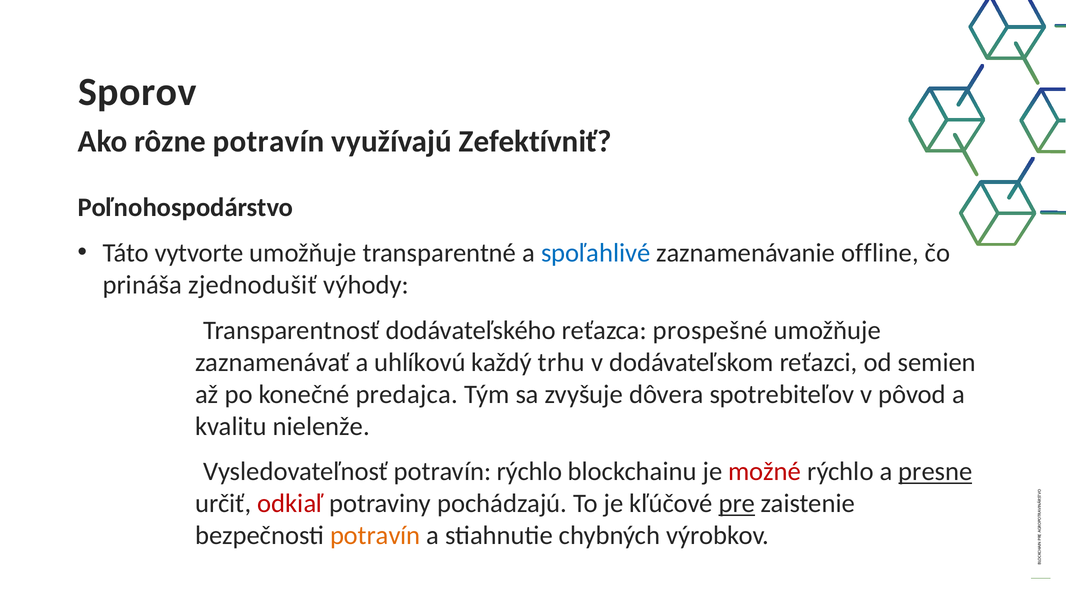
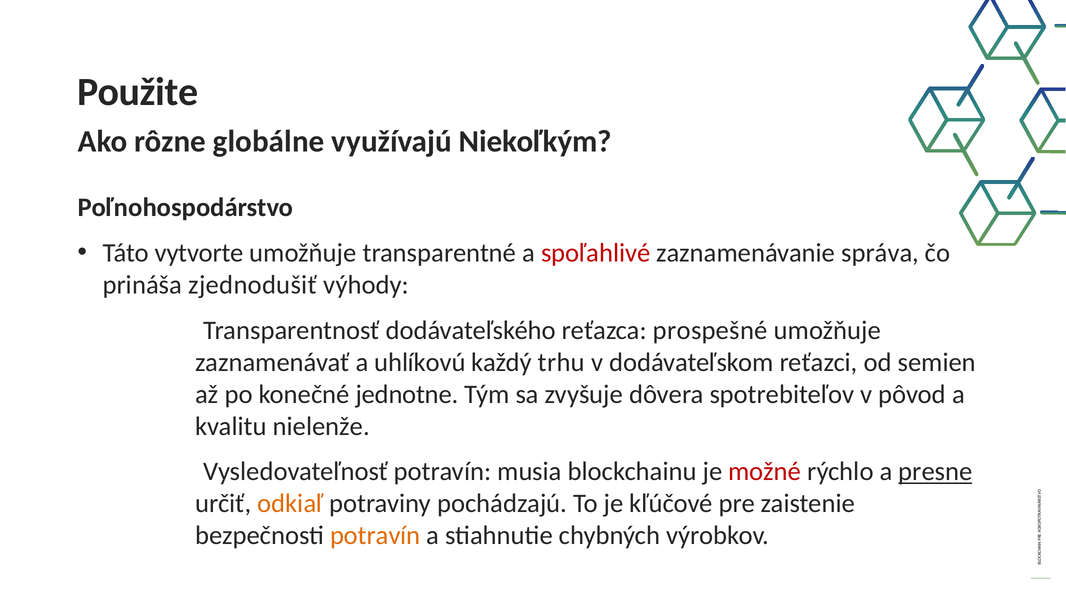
Sporov: Sporov -> Použite
rôzne potravín: potravín -> globálne
Zefektívniť: Zefektívniť -> Niekoľkým
spoľahlivé colour: blue -> red
offline: offline -> správa
predajca: predajca -> jednotne
potravín rýchlo: rýchlo -> musia
odkiaľ colour: red -> orange
pre underline: present -> none
